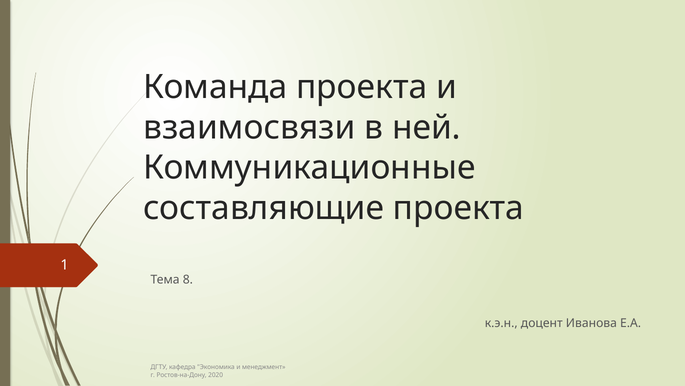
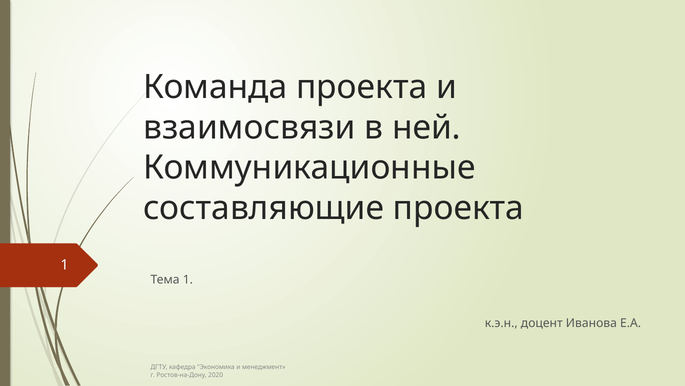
Тема 8: 8 -> 1
